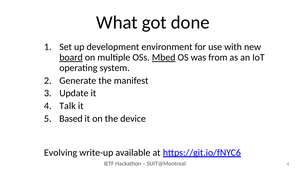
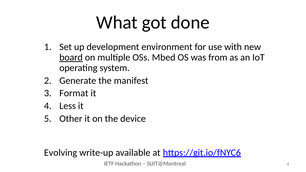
Mbed underline: present -> none
Update: Update -> Format
Talk: Talk -> Less
Based: Based -> Other
